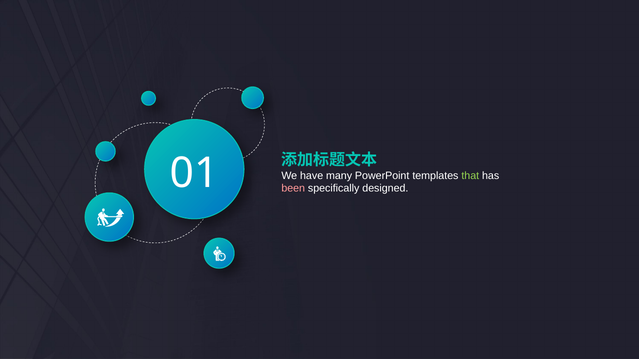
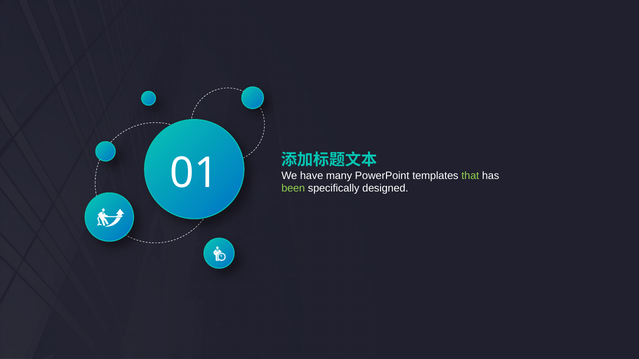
been colour: pink -> light green
